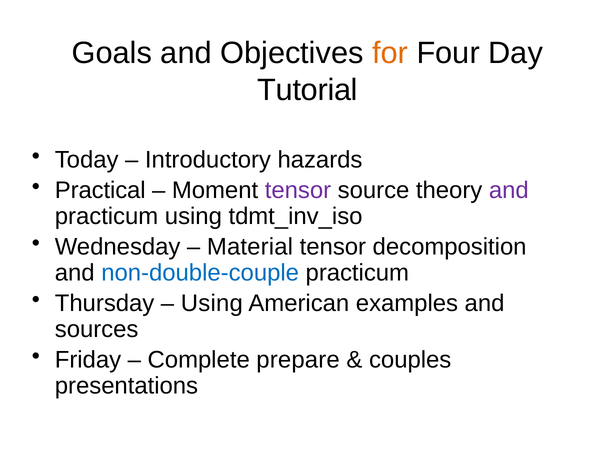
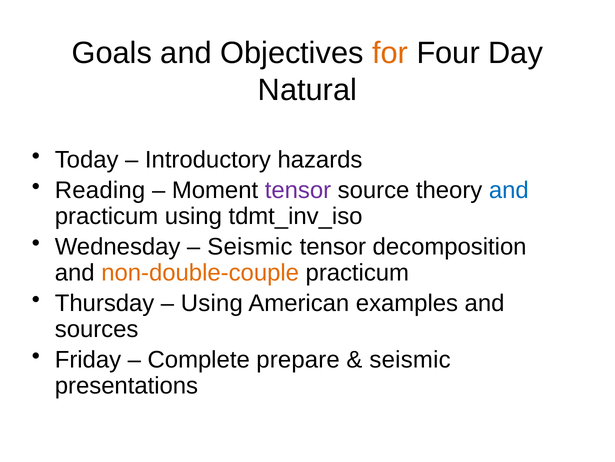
Tutorial: Tutorial -> Natural
Practical: Practical -> Reading
and at (509, 190) colour: purple -> blue
Material at (250, 246): Material -> Seismic
non-double-couple colour: blue -> orange
couples at (410, 359): couples -> seismic
